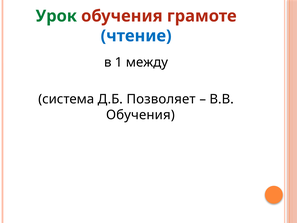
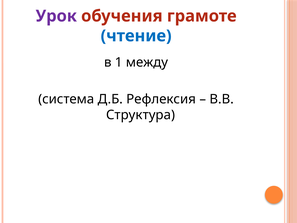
Урок colour: green -> purple
Позволяет: Позволяет -> Рефлексия
Обучения at (140, 115): Обучения -> Структура
